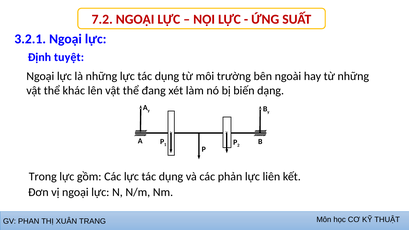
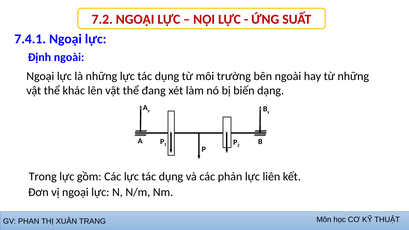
3.2.1: 3.2.1 -> 7.4.1
Định tuyệt: tuyệt -> ngoài
